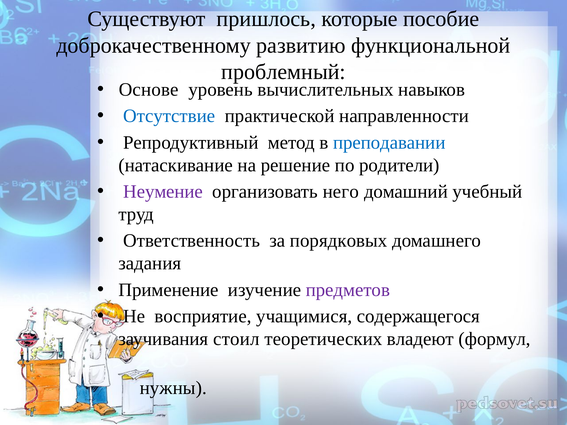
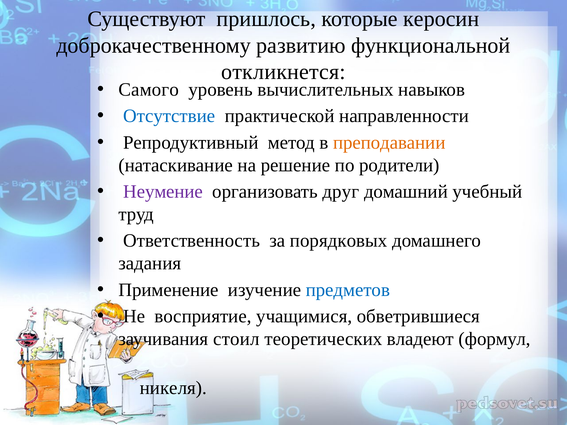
пособие: пособие -> керосин
проблемный: проблемный -> откликнется
Основе: Основе -> Самого
преподавании colour: blue -> orange
него: него -> друг
предметов colour: purple -> blue
содержащегося: содержащегося -> обветрившиеся
нужны: нужны -> никеля
